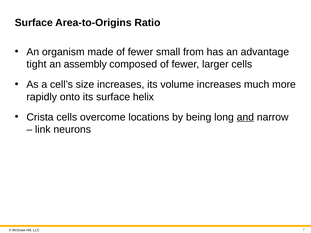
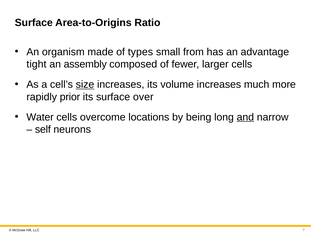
made of fewer: fewer -> types
size underline: none -> present
onto: onto -> prior
helix: helix -> over
Crista: Crista -> Water
link: link -> self
